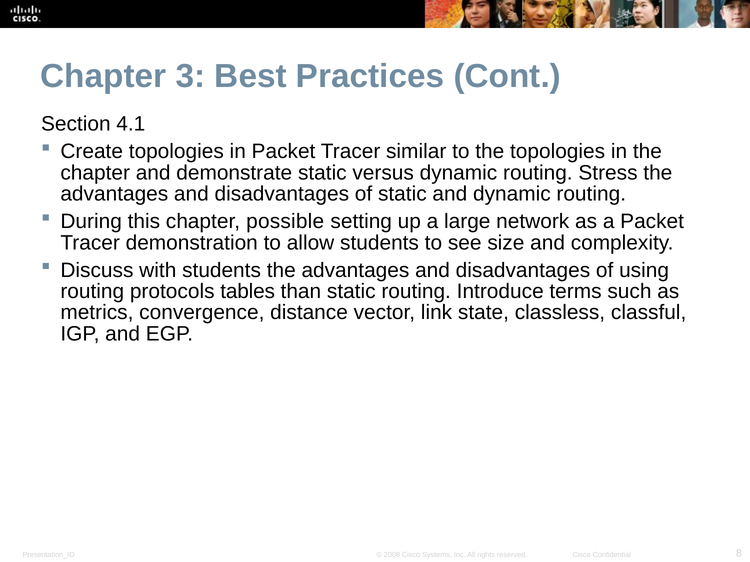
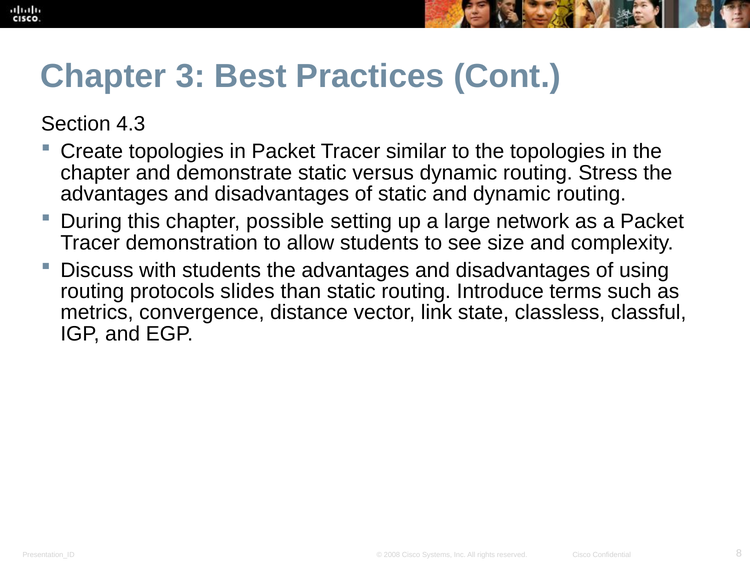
4.1: 4.1 -> 4.3
tables: tables -> slides
